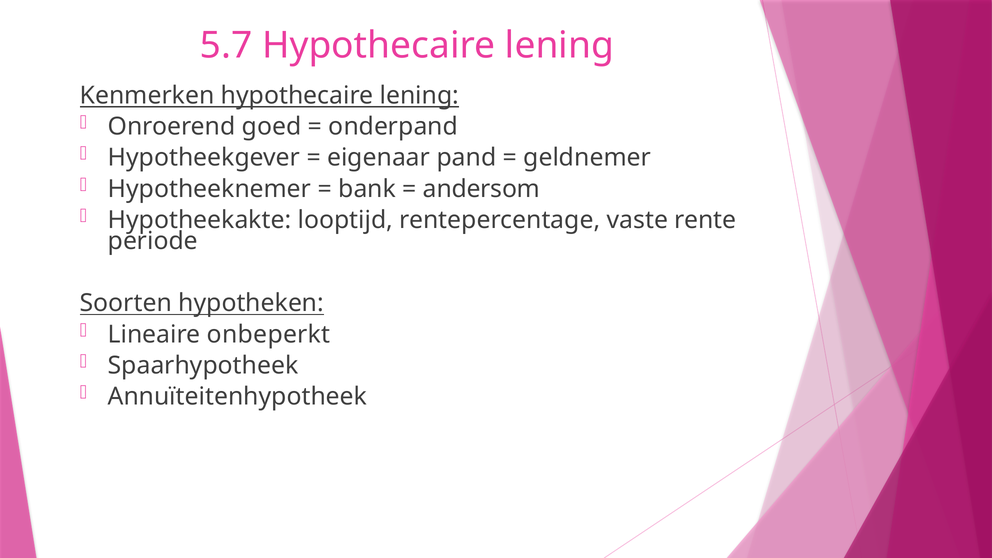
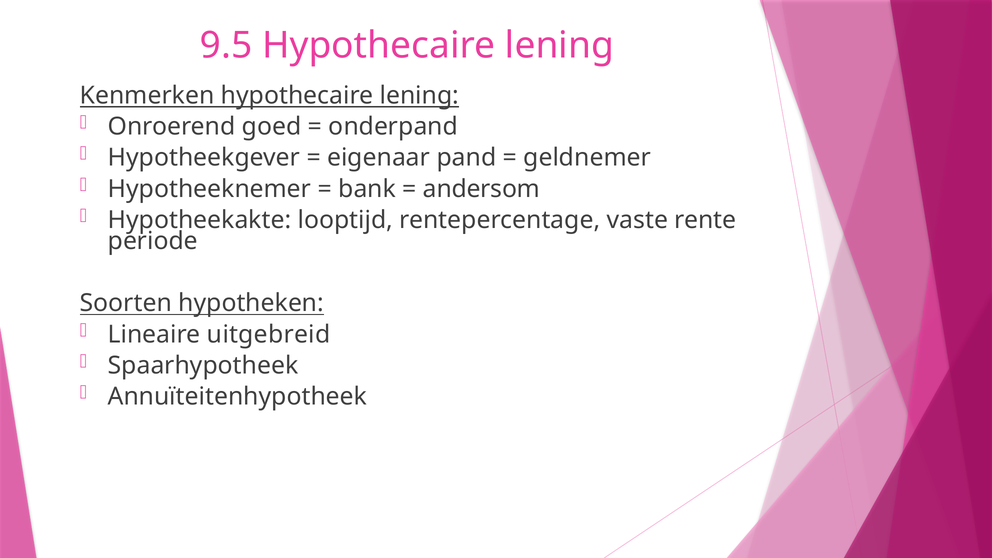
5.7: 5.7 -> 9.5
onbeperkt: onbeperkt -> uitgebreid
